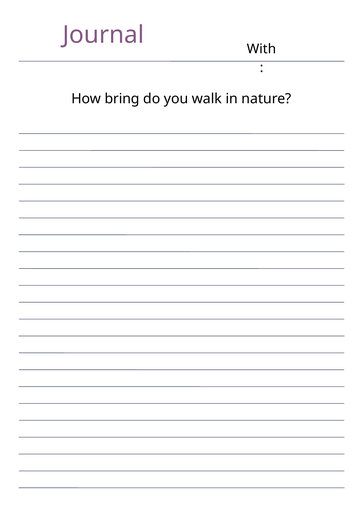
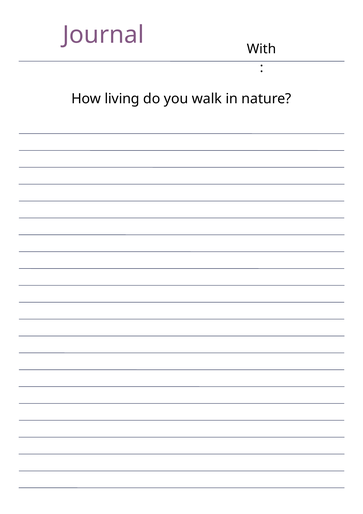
bring: bring -> living
